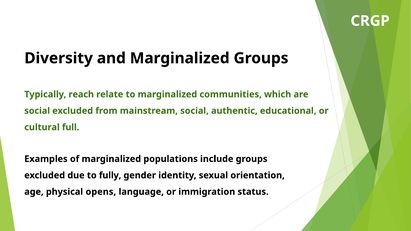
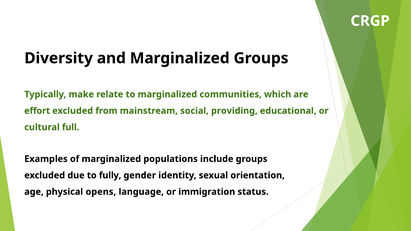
reach: reach -> make
social at (37, 111): social -> effort
authentic: authentic -> providing
